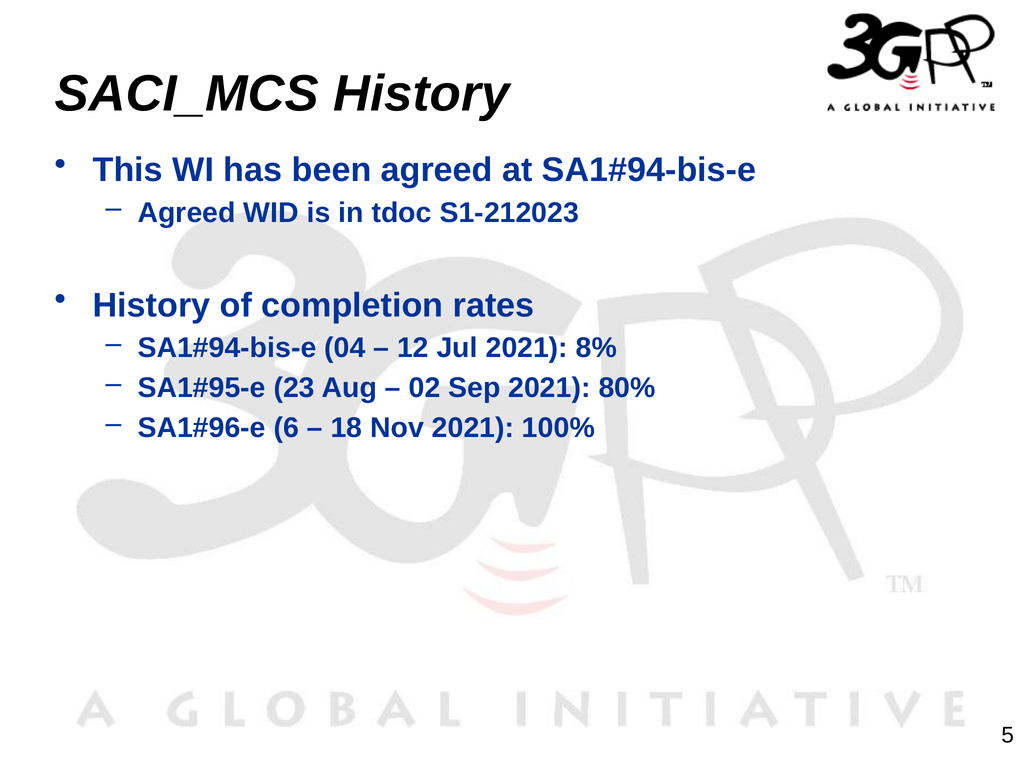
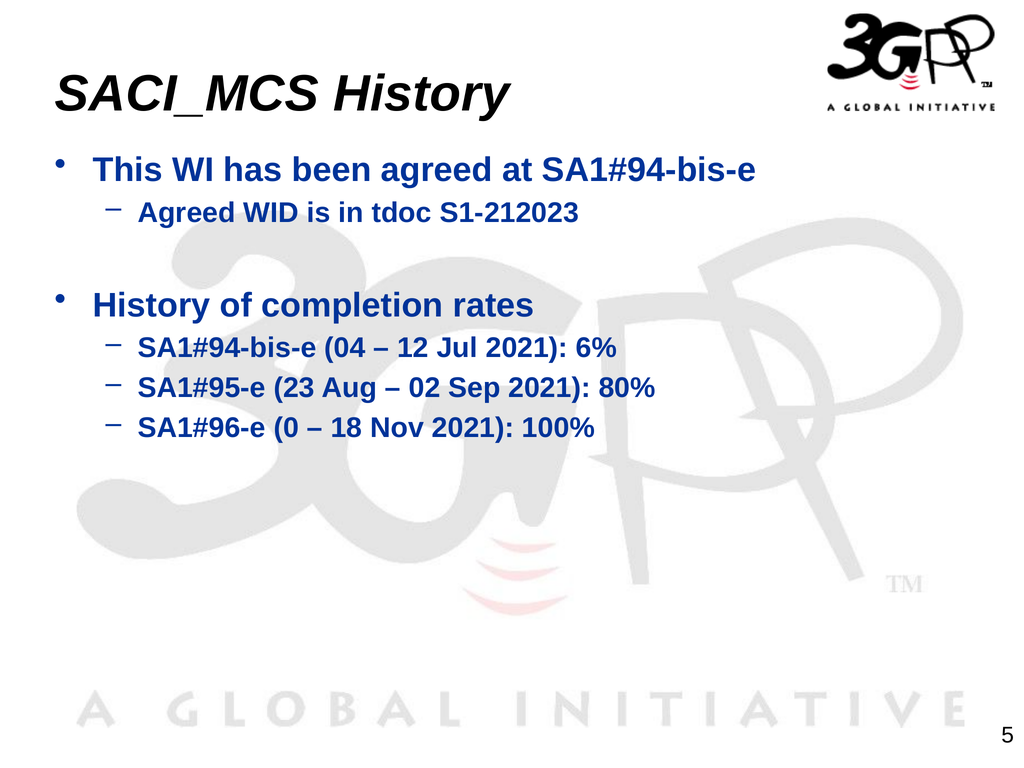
8%: 8% -> 6%
6: 6 -> 0
